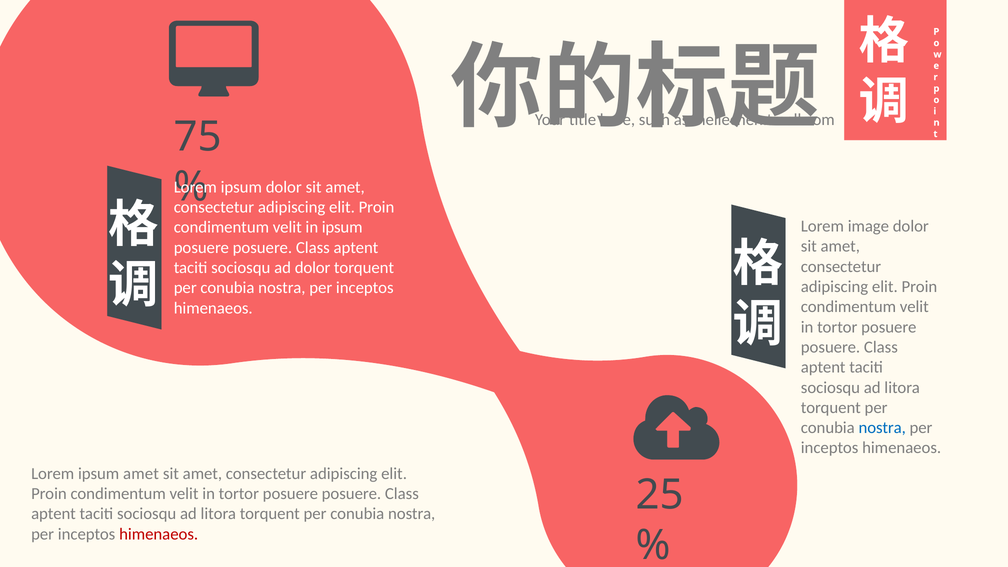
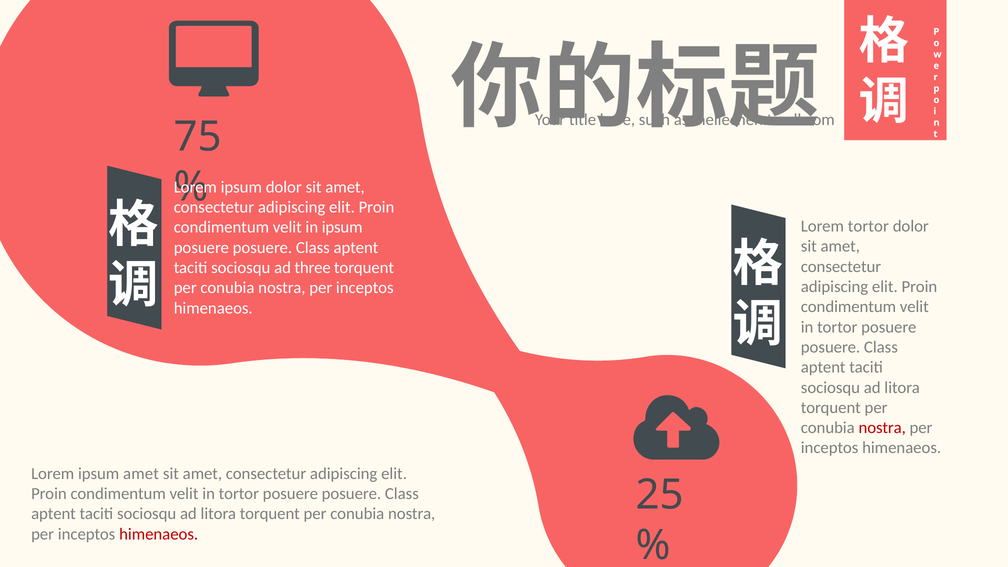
Lorem image: image -> tortor
ad dolor: dolor -> three
nostra at (882, 428) colour: blue -> red
